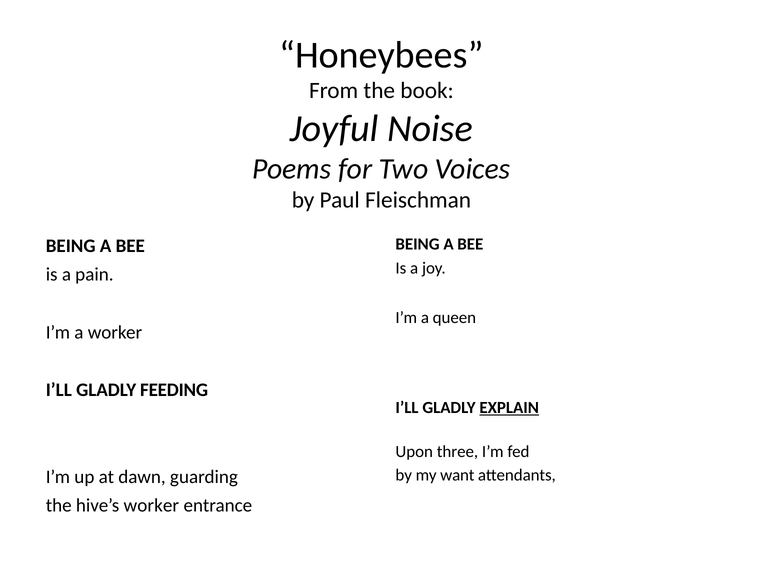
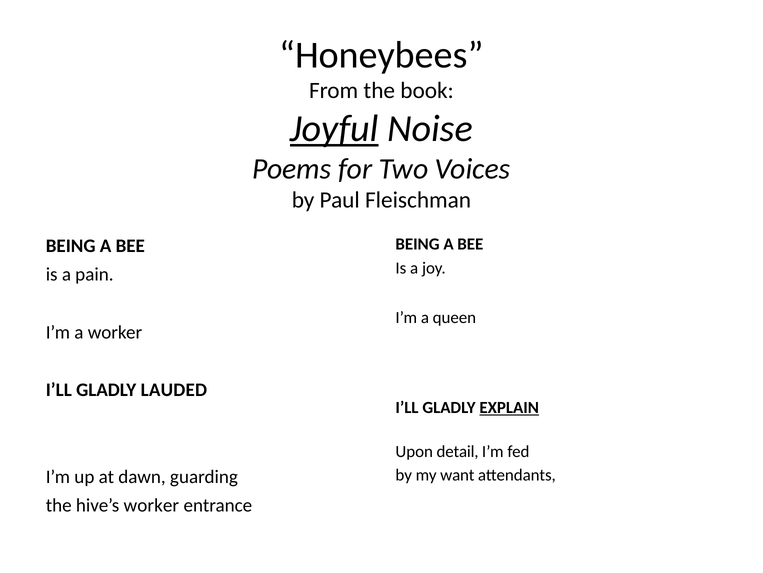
Joyful underline: none -> present
FEEDING: FEEDING -> LAUDED
three: three -> detail
